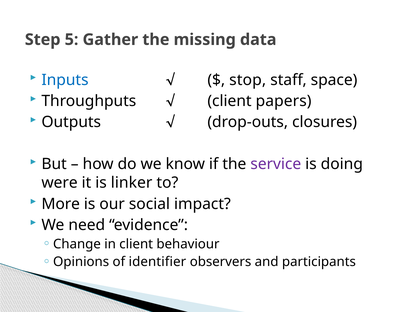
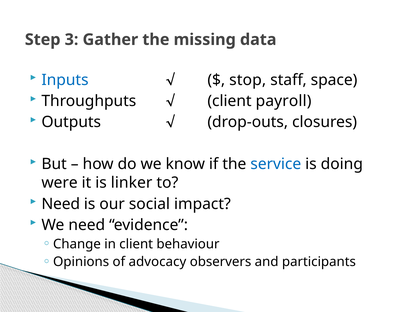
5: 5 -> 3
papers: papers -> payroll
service colour: purple -> blue
More at (61, 203): More -> Need
identifier: identifier -> advocacy
